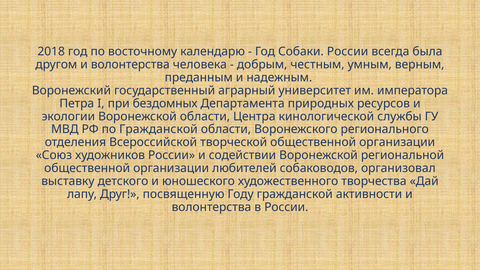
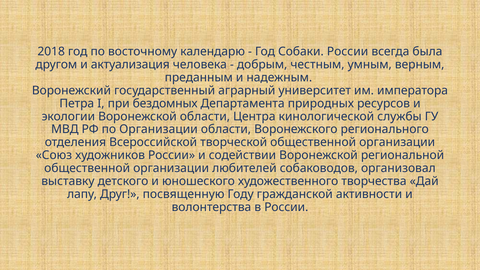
другом и волонтерства: волонтерства -> актуализация
по Гражданской: Гражданской -> Организации
